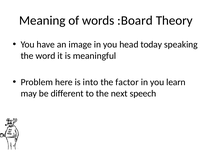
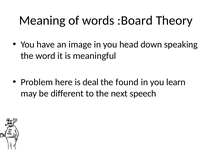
today: today -> down
into: into -> deal
factor: factor -> found
